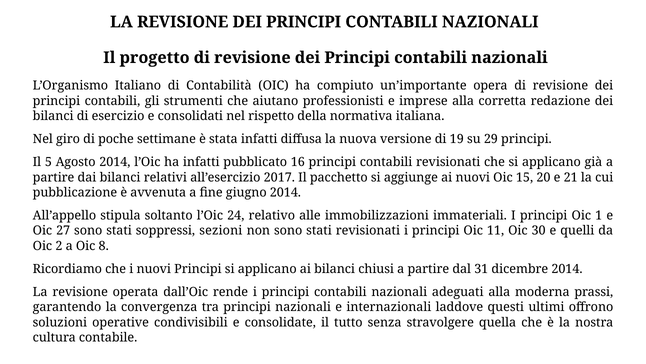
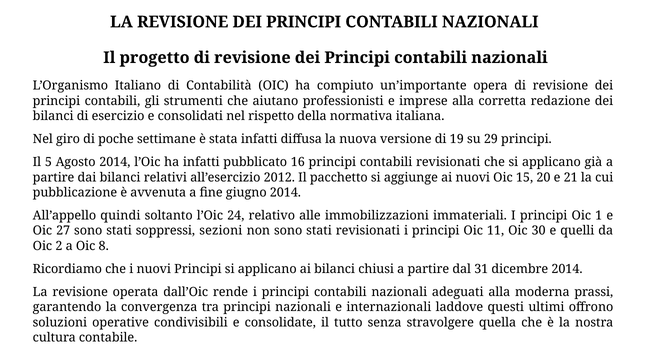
2017: 2017 -> 2012
stipula: stipula -> quindi
